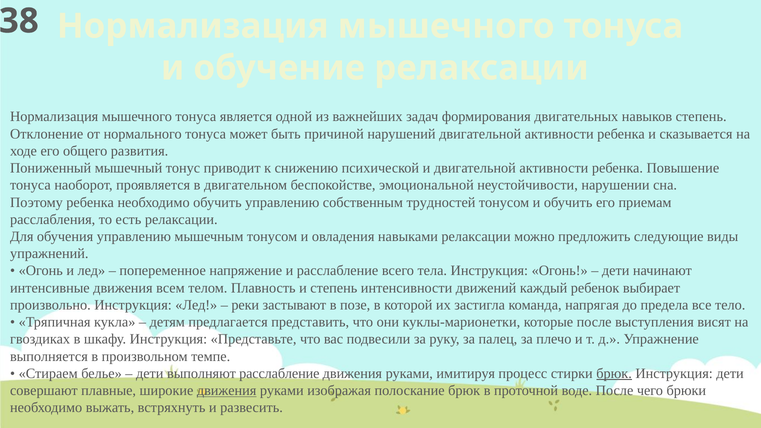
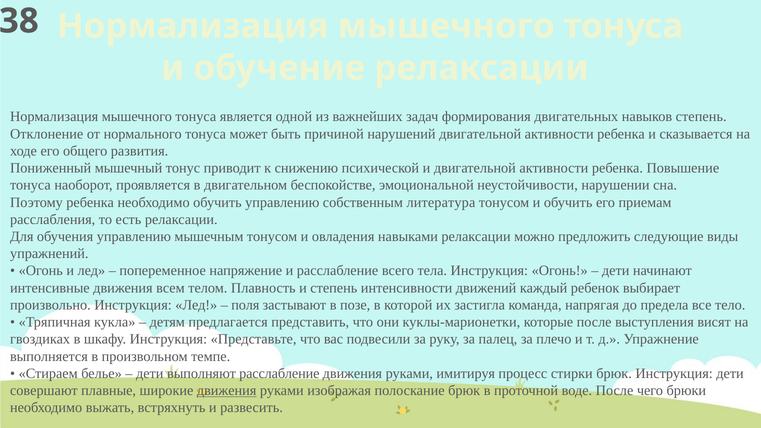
трудностей: трудностей -> литература
реки: реки -> поля
брюк at (614, 374) underline: present -> none
